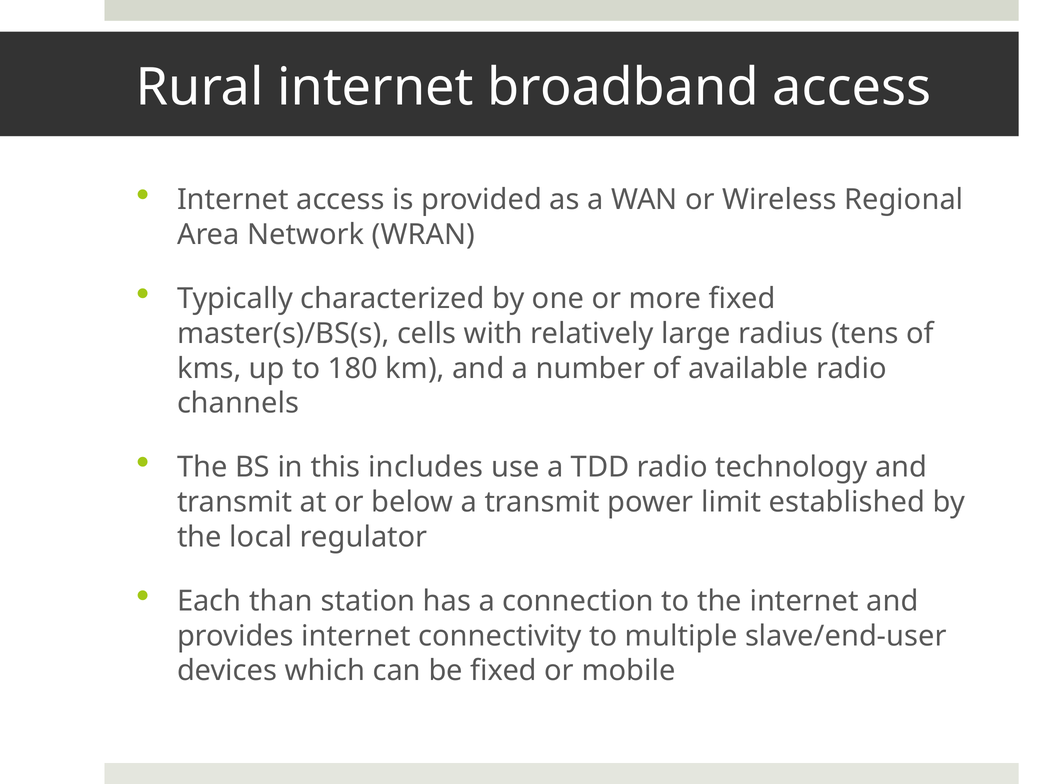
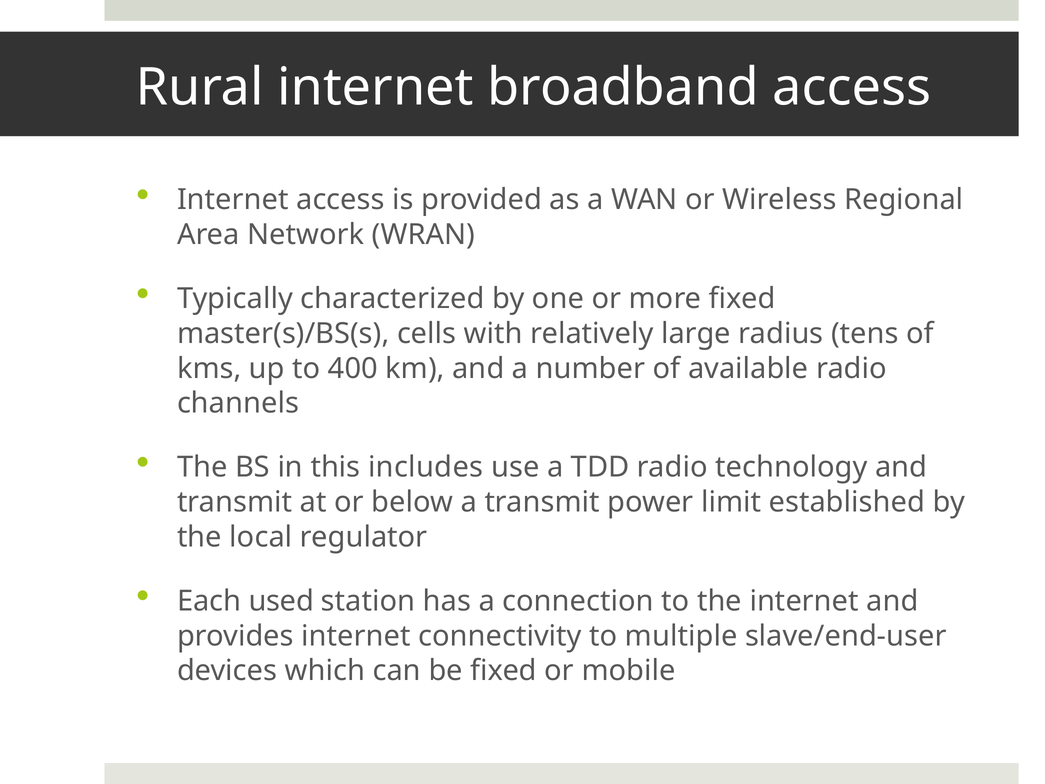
180: 180 -> 400
than: than -> used
